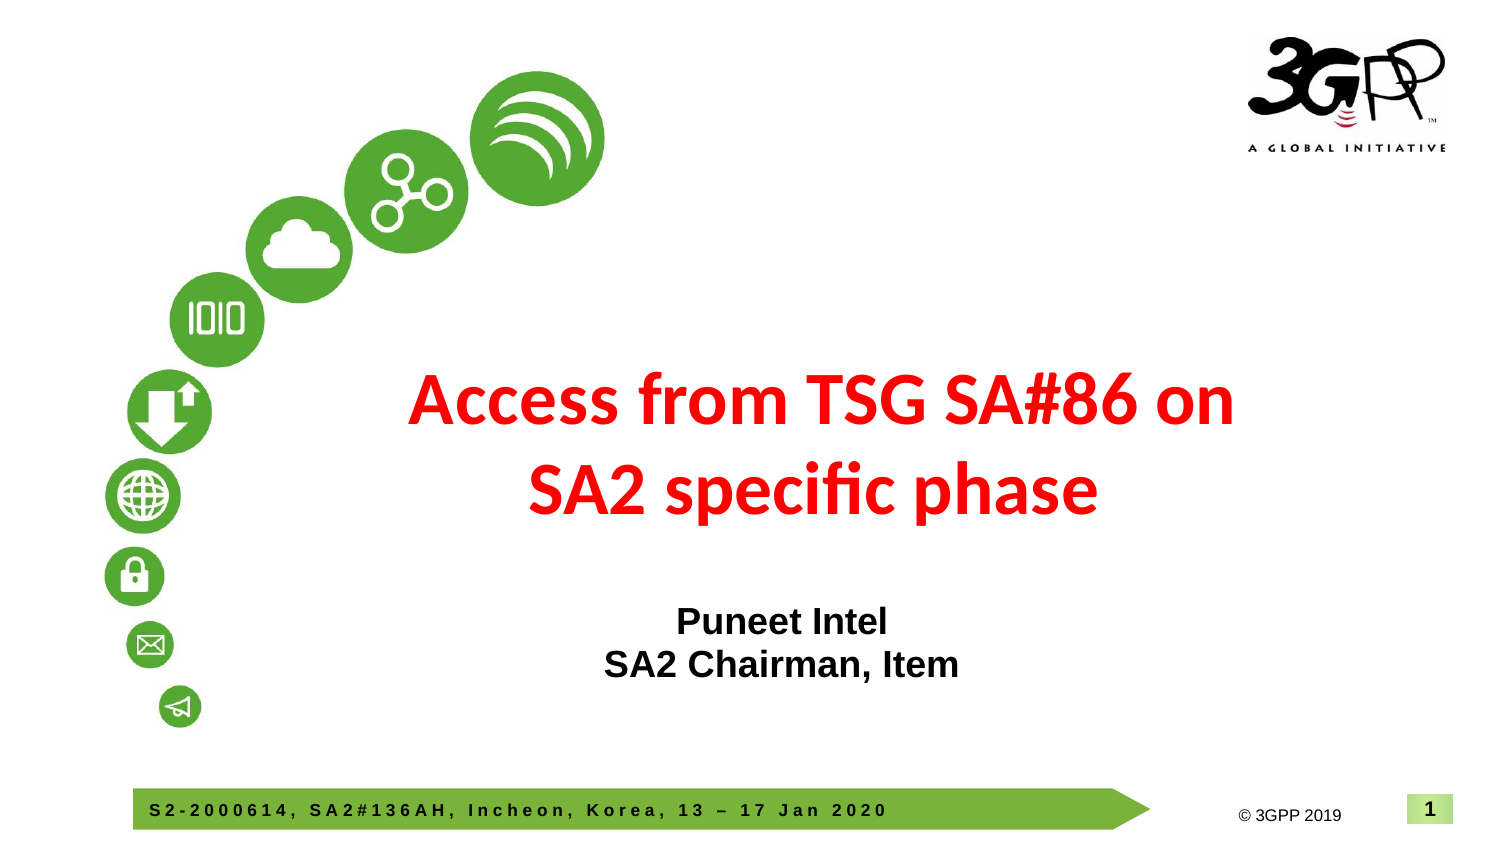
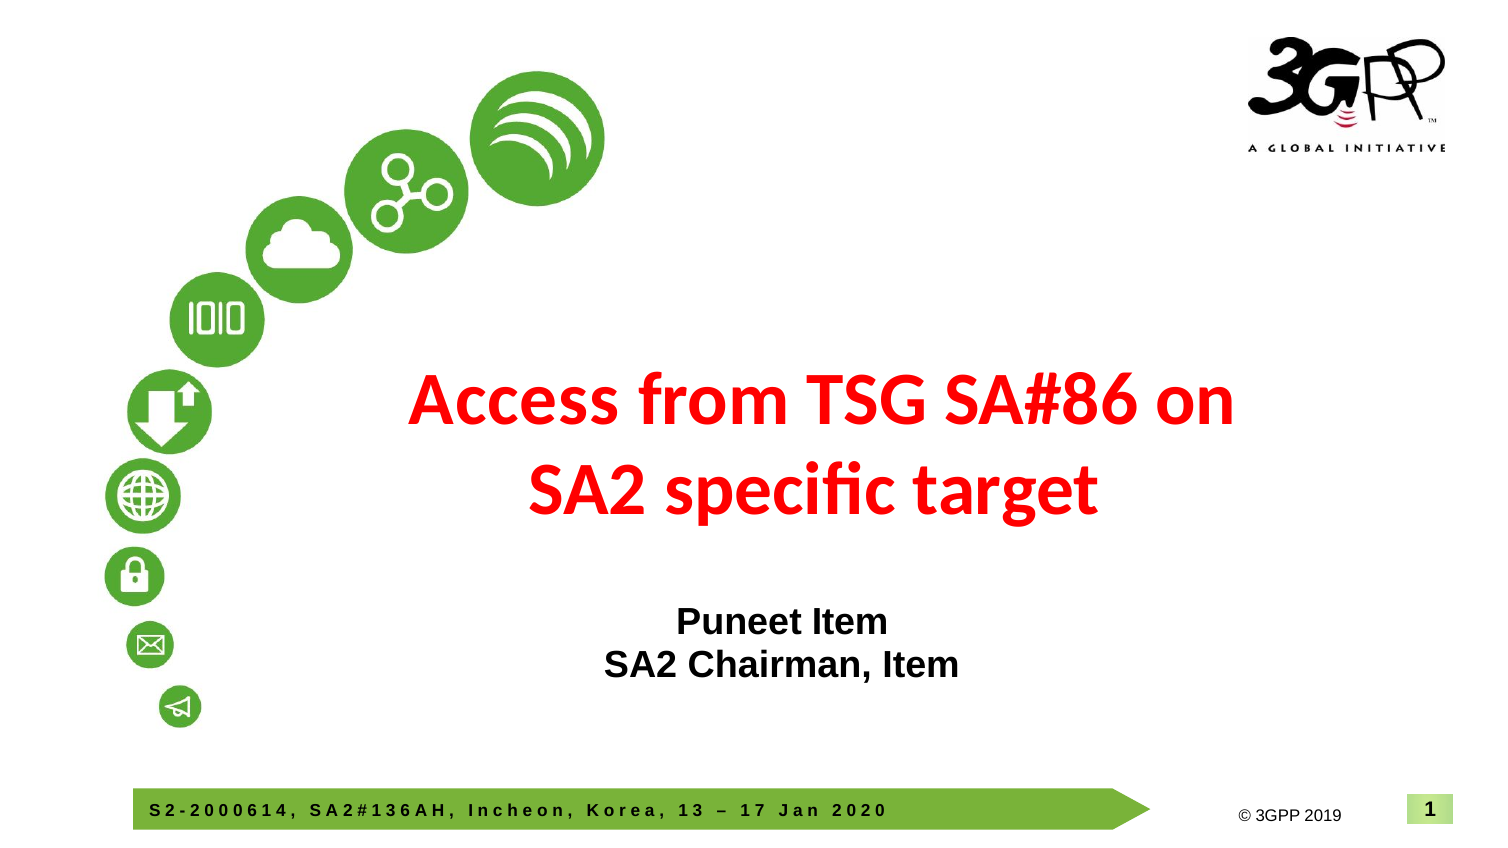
phase: phase -> target
Puneet Intel: Intel -> Item
